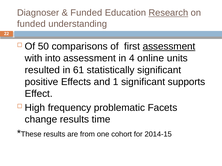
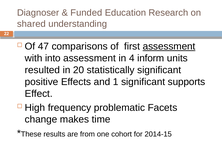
Research underline: present -> none
funded at (31, 24): funded -> shared
50: 50 -> 47
online: online -> inform
61: 61 -> 20
change results: results -> makes
